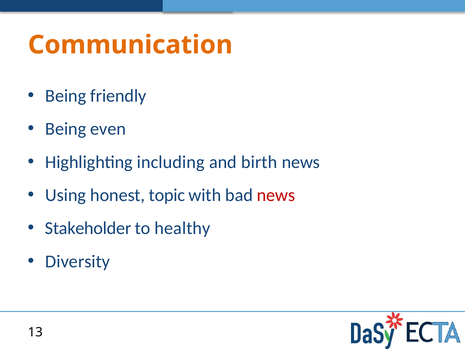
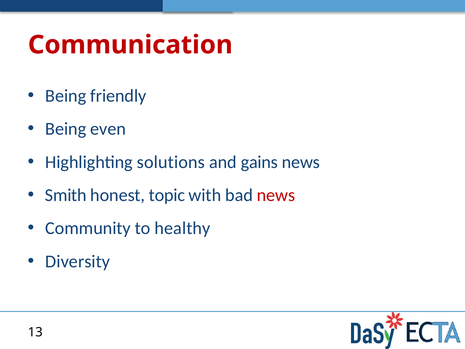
Communication colour: orange -> red
including: including -> solutions
birth: birth -> gains
Using: Using -> Smith
Stakeholder: Stakeholder -> Community
